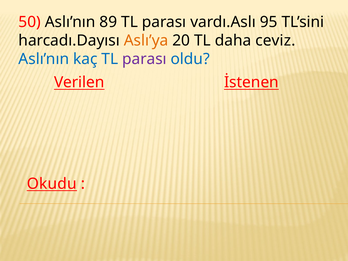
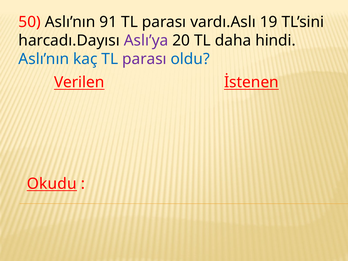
89: 89 -> 91
95: 95 -> 19
Aslı’ya colour: orange -> purple
ceviz: ceviz -> hindi
